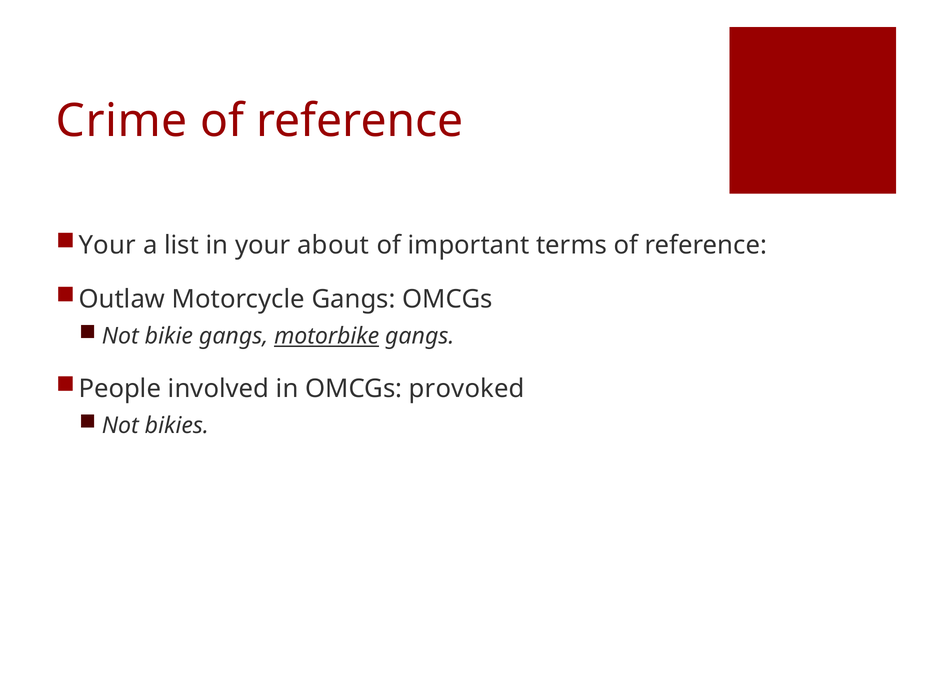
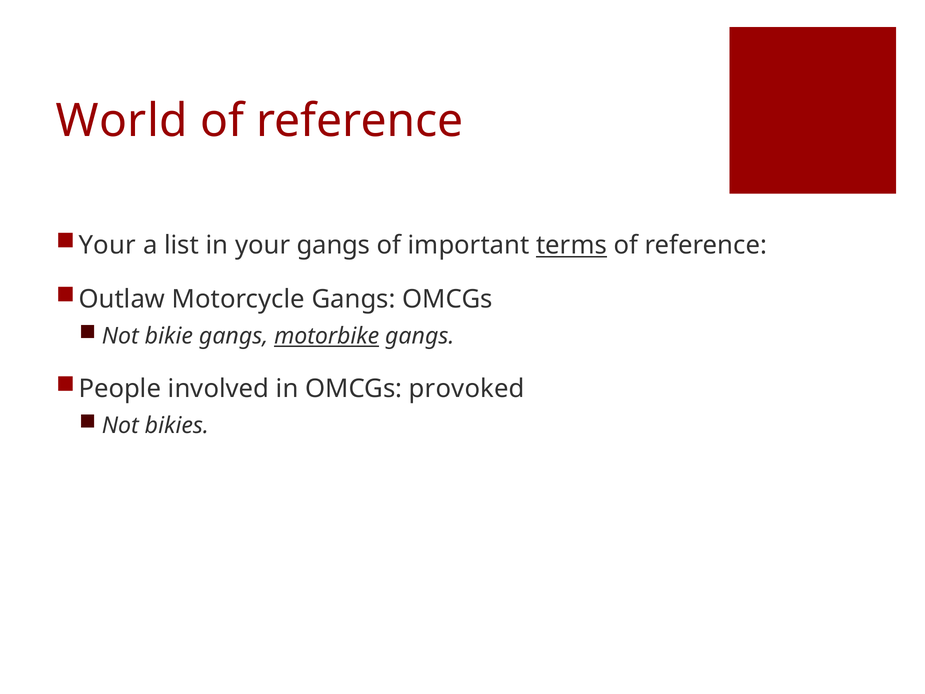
Crime: Crime -> World
your about: about -> gangs
terms underline: none -> present
